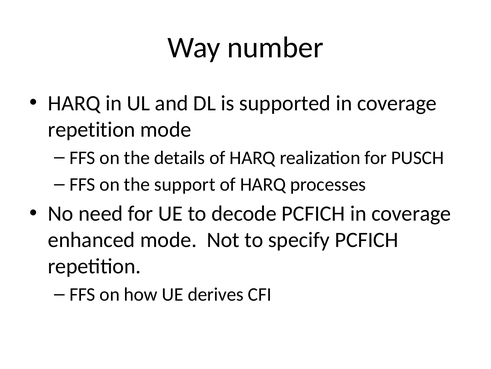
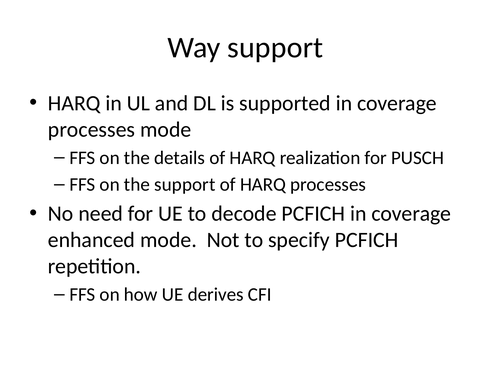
Way number: number -> support
repetition at (92, 129): repetition -> processes
